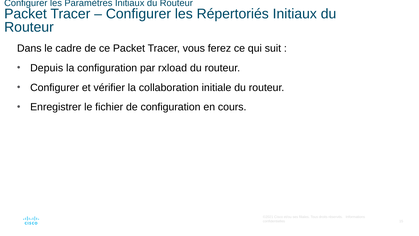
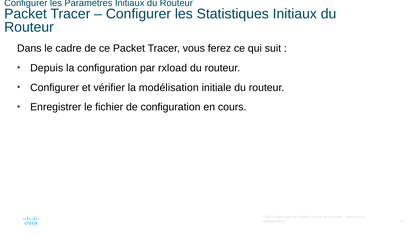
Répertoriés: Répertoriés -> Statistiques
collaboration: collaboration -> modélisation
